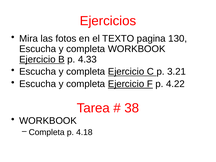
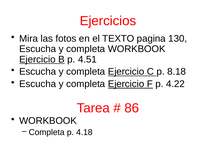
4.33: 4.33 -> 4.51
3.21: 3.21 -> 8.18
38: 38 -> 86
